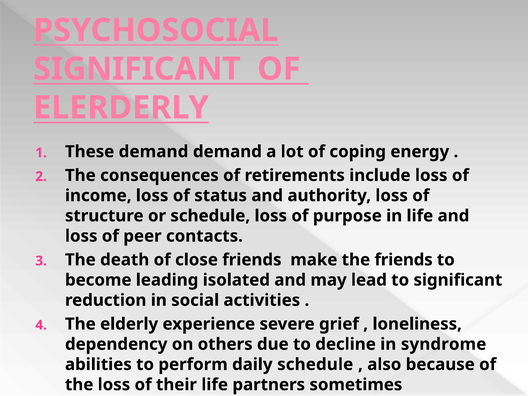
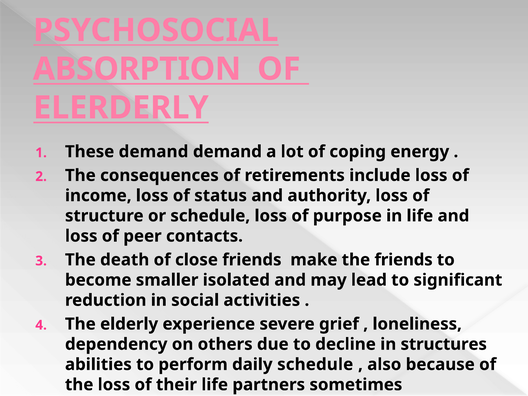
SIGNIFICANT at (137, 69): SIGNIFICANT -> ABSORPTION
leading: leading -> smaller
syndrome: syndrome -> structures
